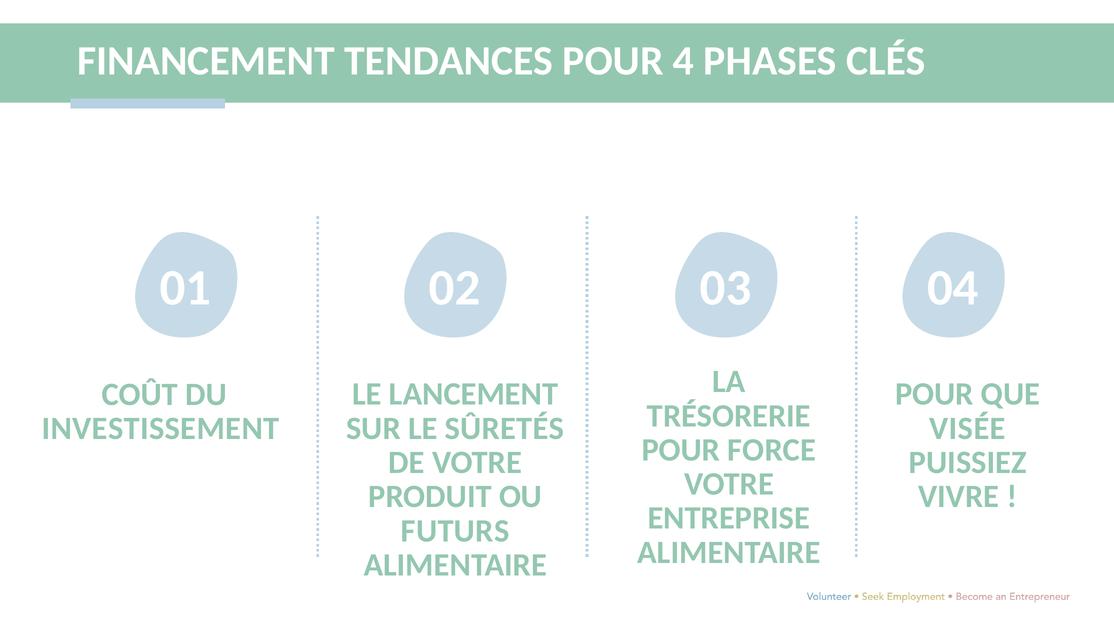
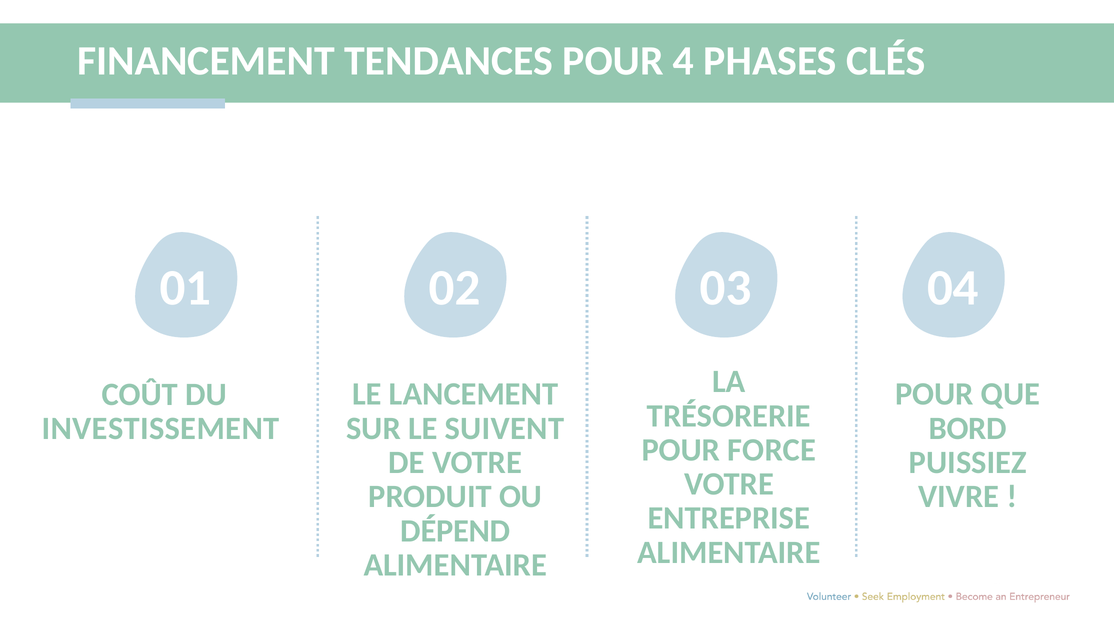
SÛRETÉS: SÛRETÉS -> SUIVENT
VISÉE: VISÉE -> BORD
FUTURS: FUTURS -> DÉPEND
